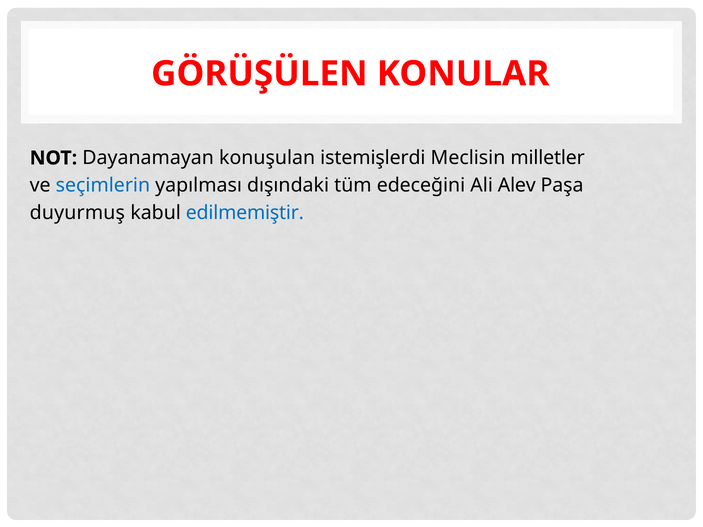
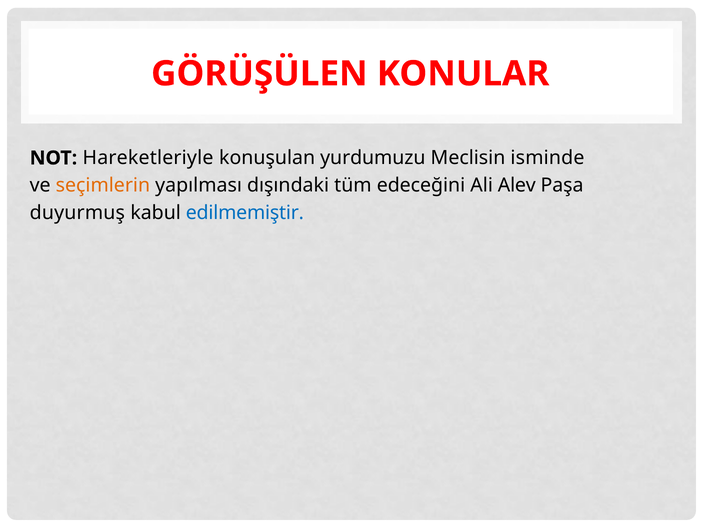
Dayanamayan: Dayanamayan -> Hareketleriyle
istemişlerdi: istemişlerdi -> yurdumuzu
milletler: milletler -> isminde
seçimlerin colour: blue -> orange
